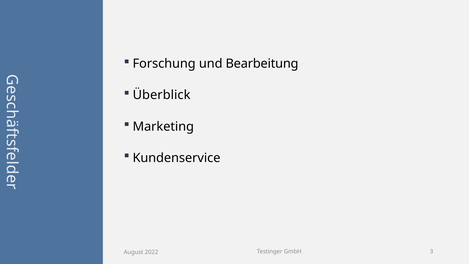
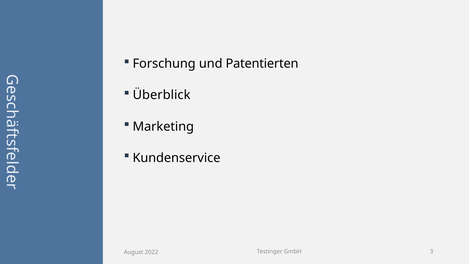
Bearbeitung: Bearbeitung -> Patentierten
